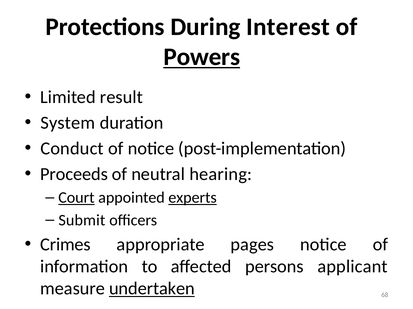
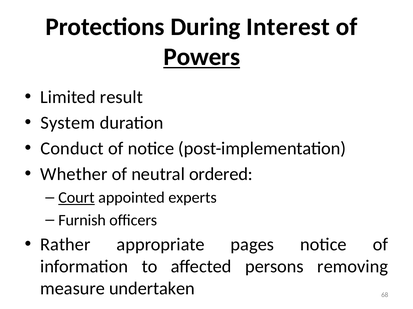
Proceeds: Proceeds -> Whether
hearing: hearing -> ordered
experts underline: present -> none
Submit: Submit -> Furnish
Crimes: Crimes -> Rather
applicant: applicant -> removing
undertaken underline: present -> none
